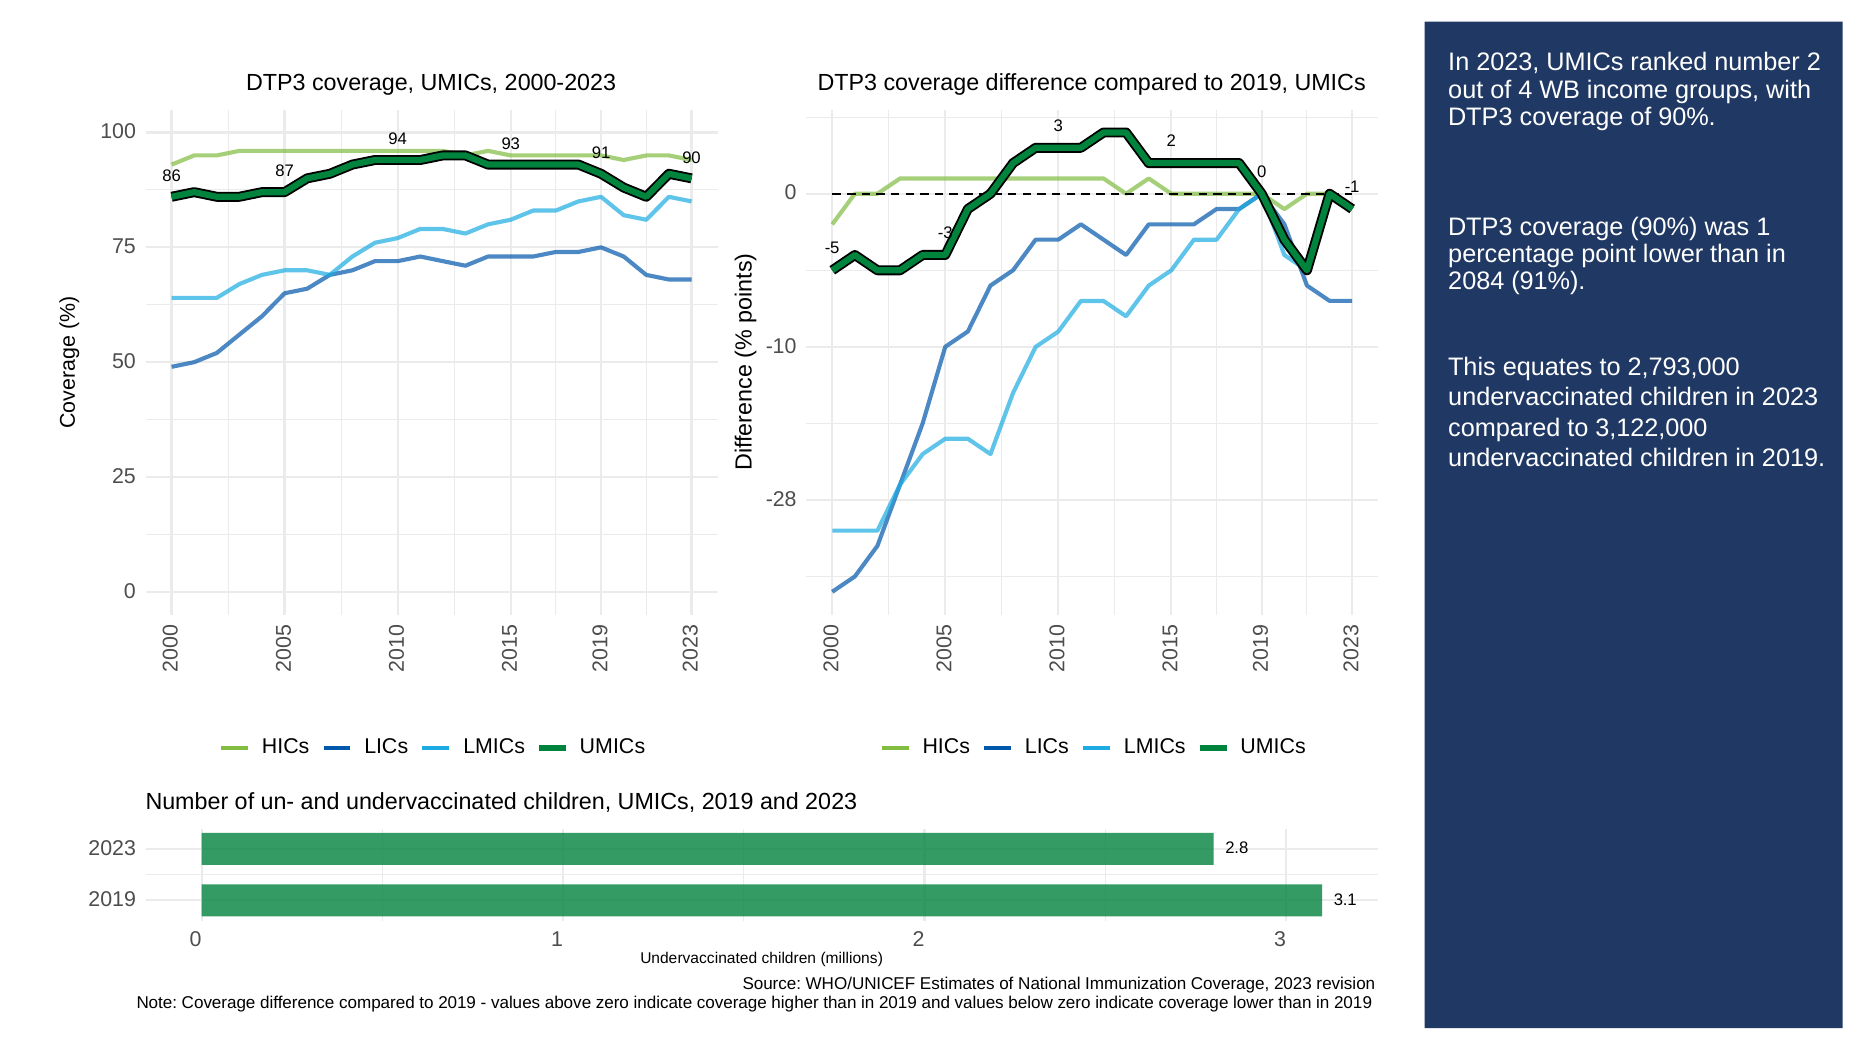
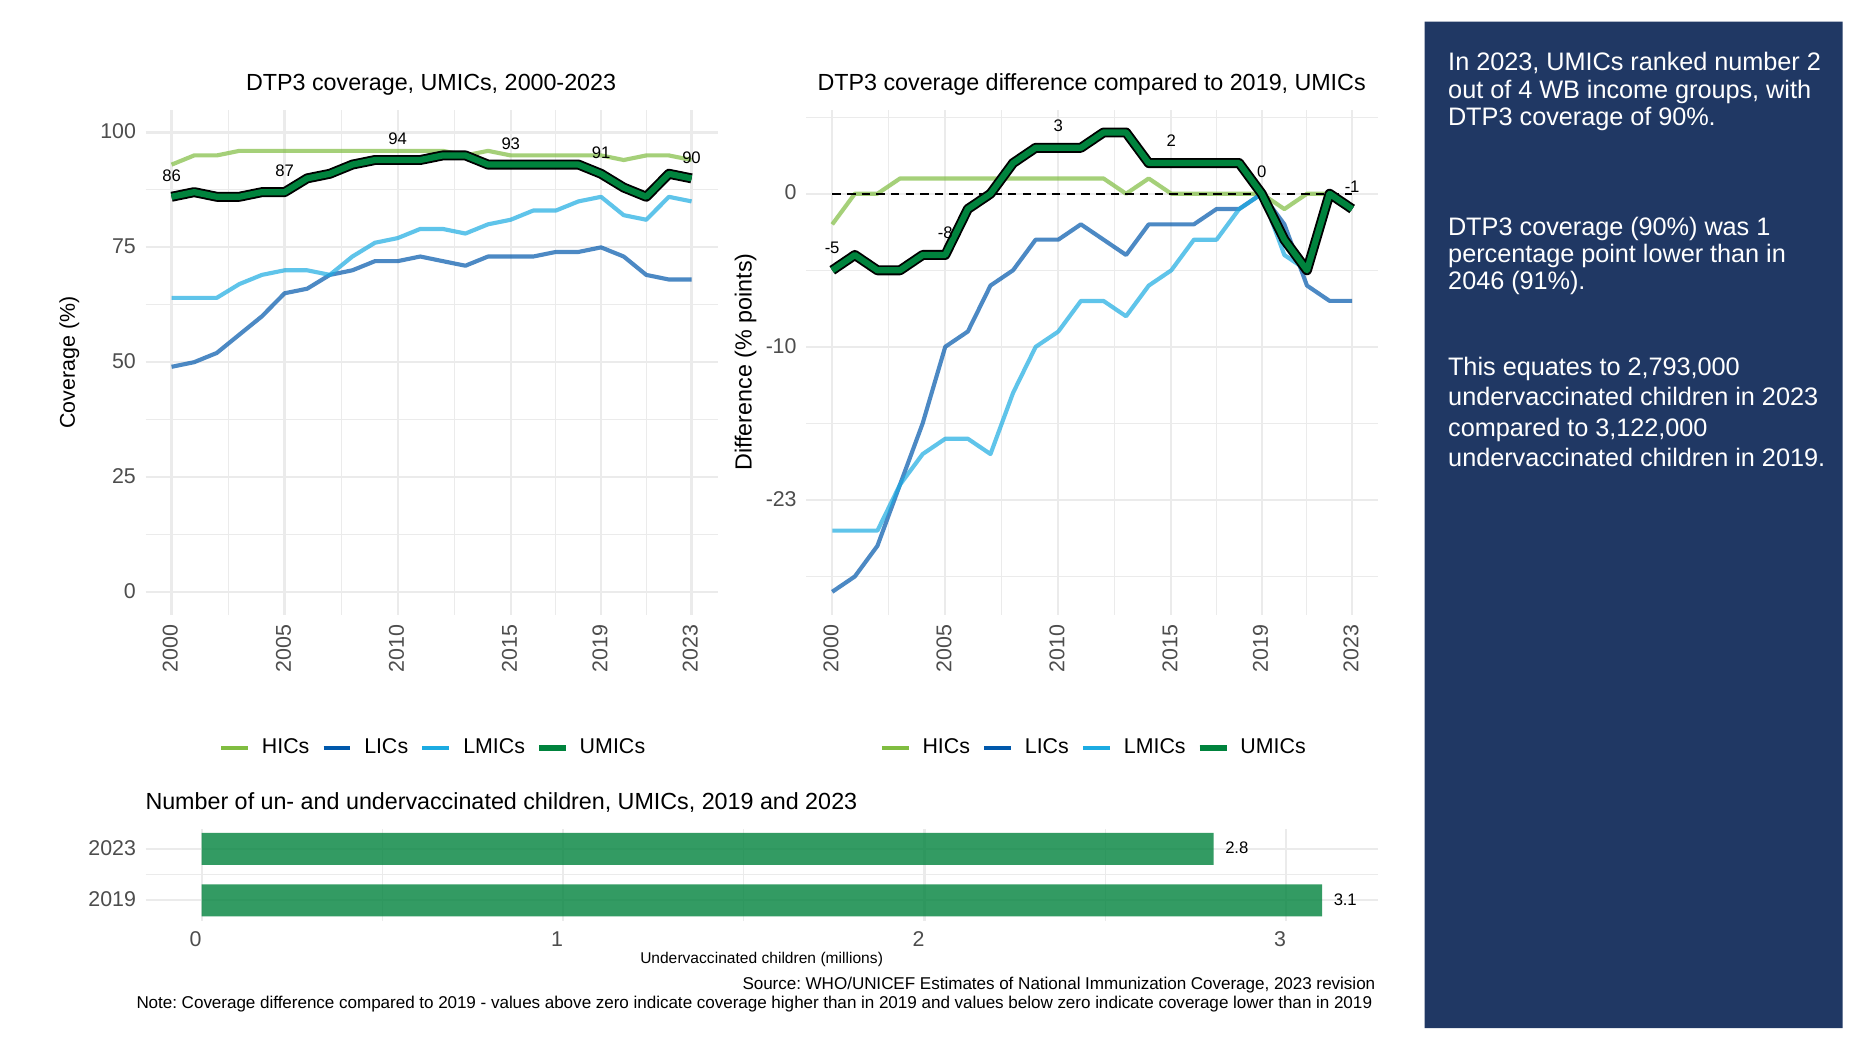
-3: -3 -> -8
2084: 2084 -> 2046
-28: -28 -> -23
